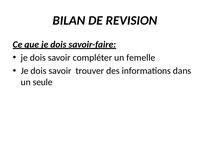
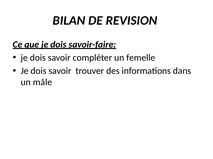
seule: seule -> mâle
